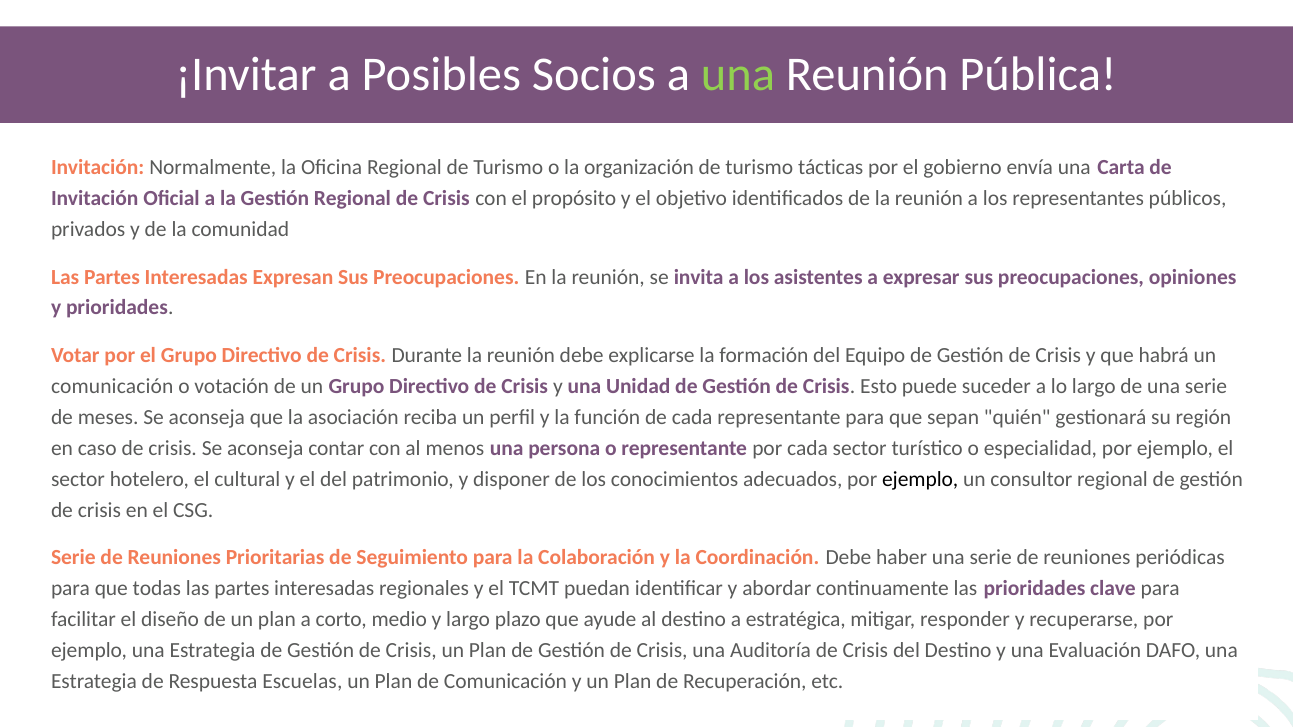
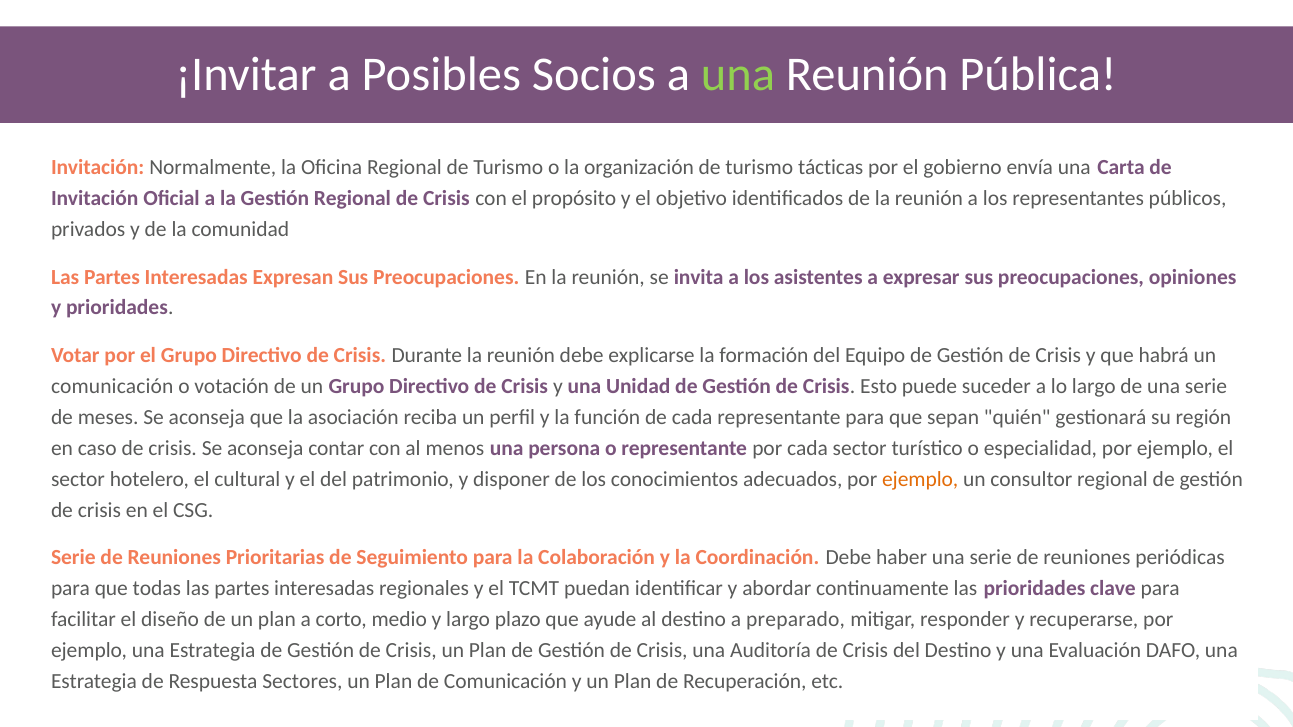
ejemplo at (920, 479) colour: black -> orange
estratégica: estratégica -> preparado
Escuelas: Escuelas -> Sectores
